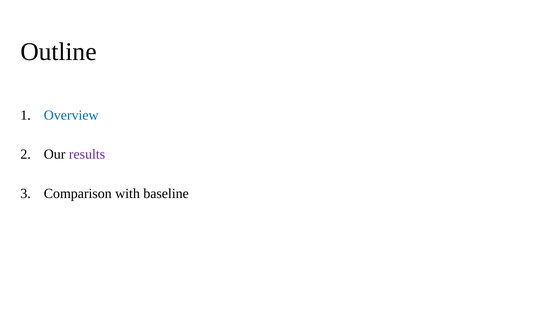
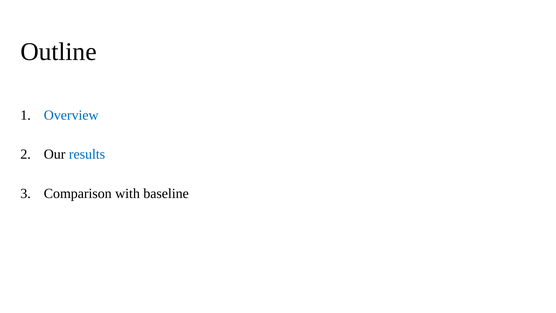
results colour: purple -> blue
